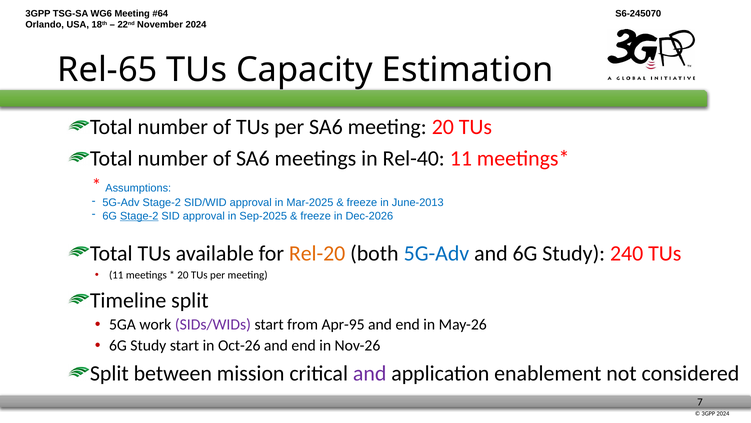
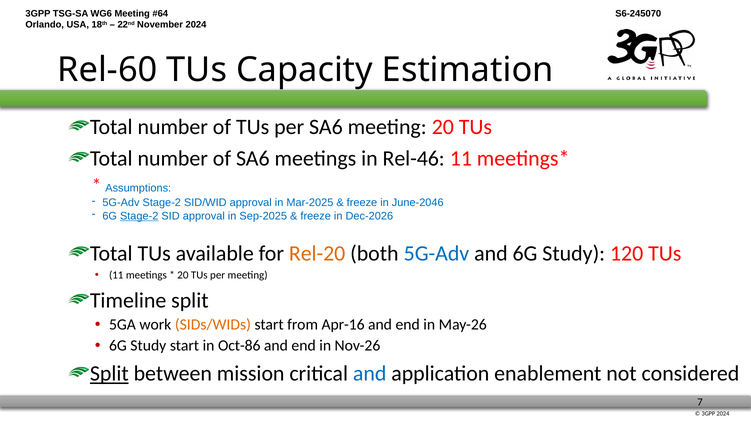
Rel-65: Rel-65 -> Rel-60
Rel-40: Rel-40 -> Rel-46
June-2013: June-2013 -> June-2046
240: 240 -> 120
SIDs/WIDs colour: purple -> orange
Apr-95: Apr-95 -> Apr-16
Oct-26: Oct-26 -> Oct-86
Split at (109, 373) underline: none -> present
and at (370, 373) colour: purple -> blue
